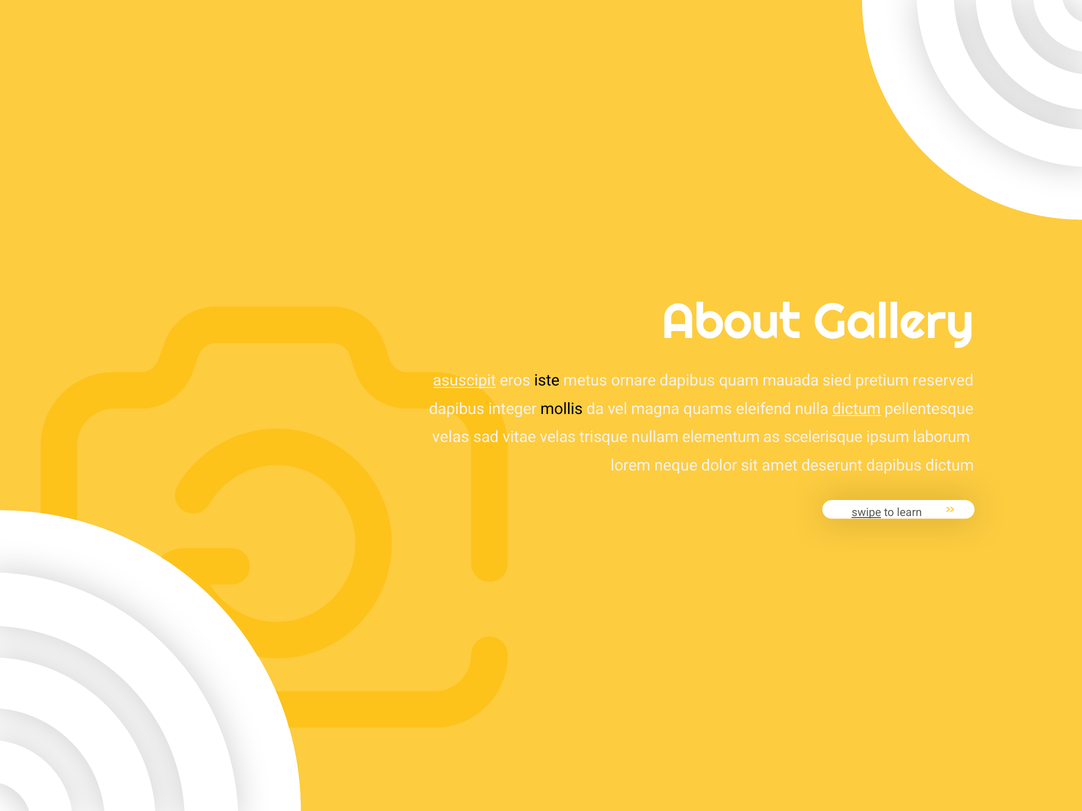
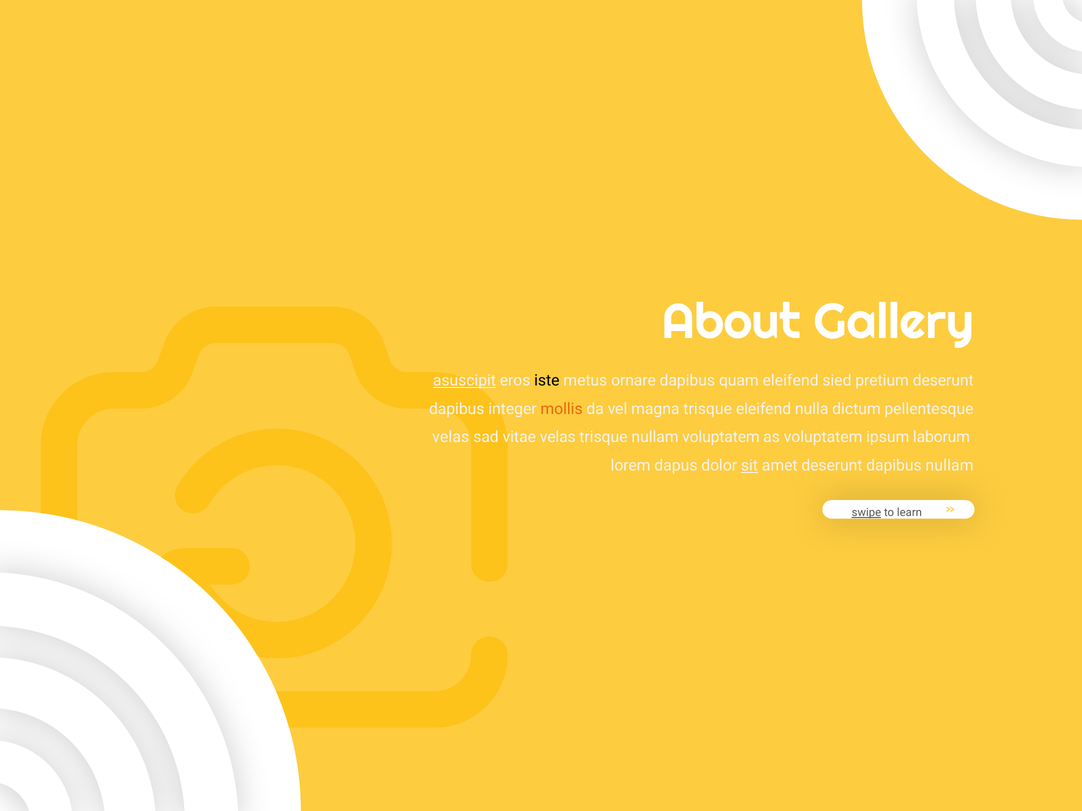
quam mauada: mauada -> eleifend
pretium reserved: reserved -> deserunt
mollis colour: black -> orange
magna quams: quams -> trisque
dictum at (856, 409) underline: present -> none
nullam elementum: elementum -> voluptatem
as scelerisque: scelerisque -> voluptatem
neque: neque -> dapus
sit underline: none -> present
dapibus dictum: dictum -> nullam
